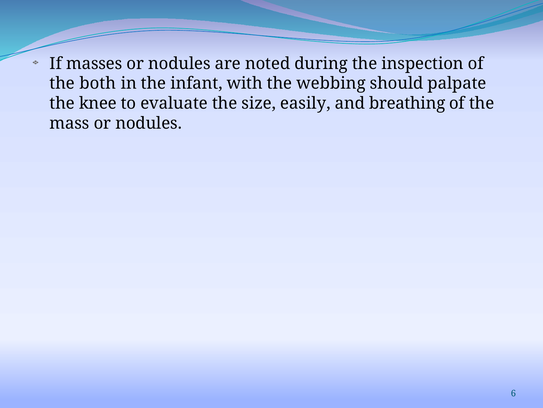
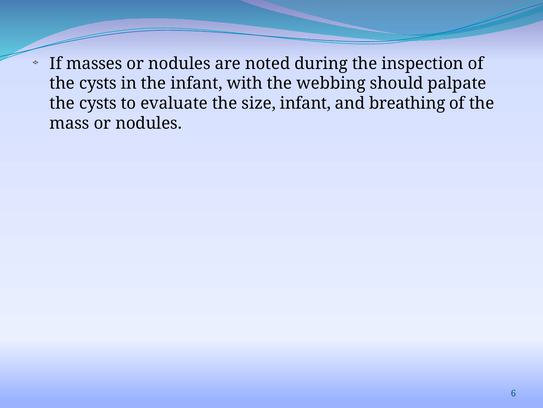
both at (98, 83): both -> cysts
knee at (98, 103): knee -> cysts
size easily: easily -> infant
